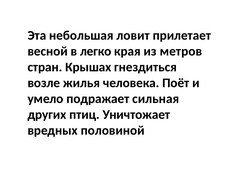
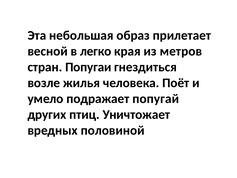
ловит: ловит -> образ
Крышах: Крышах -> Попугаи
сильная: сильная -> попугай
